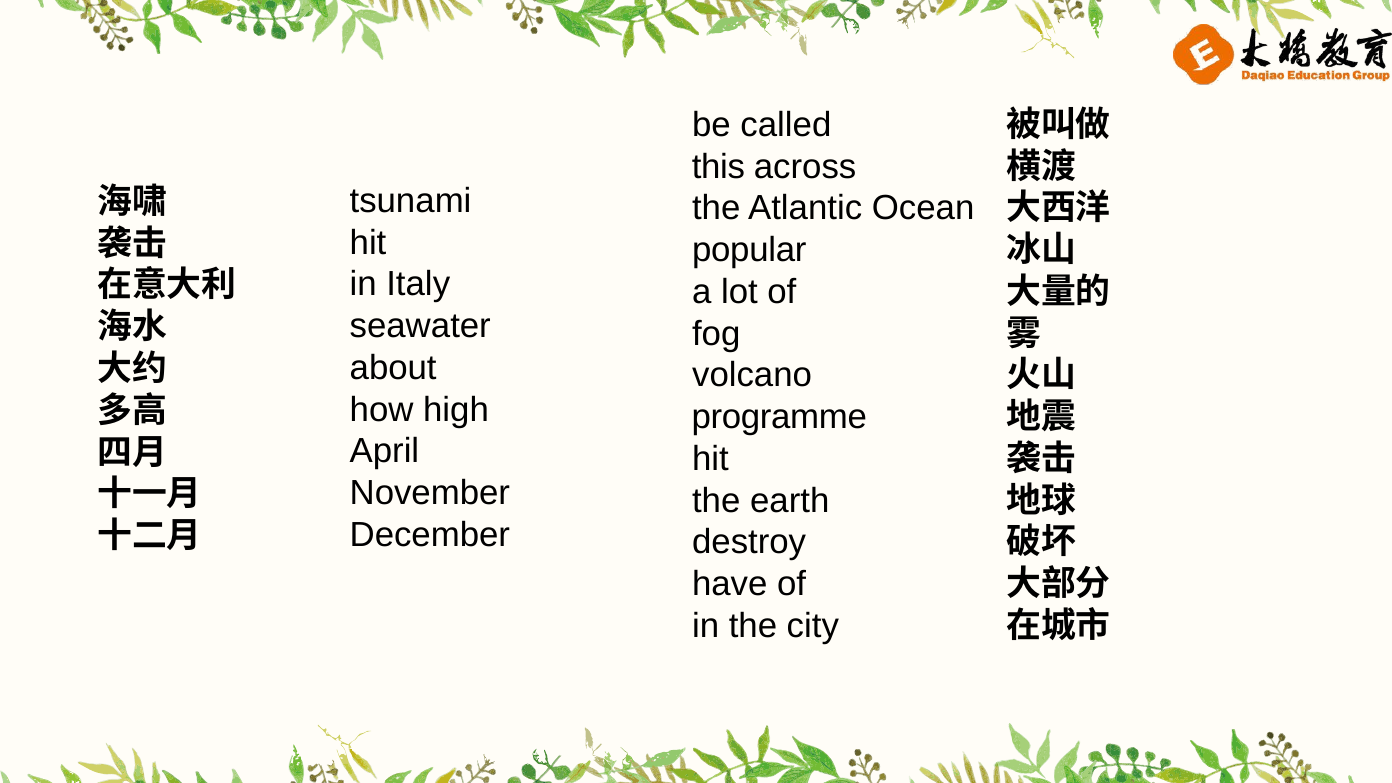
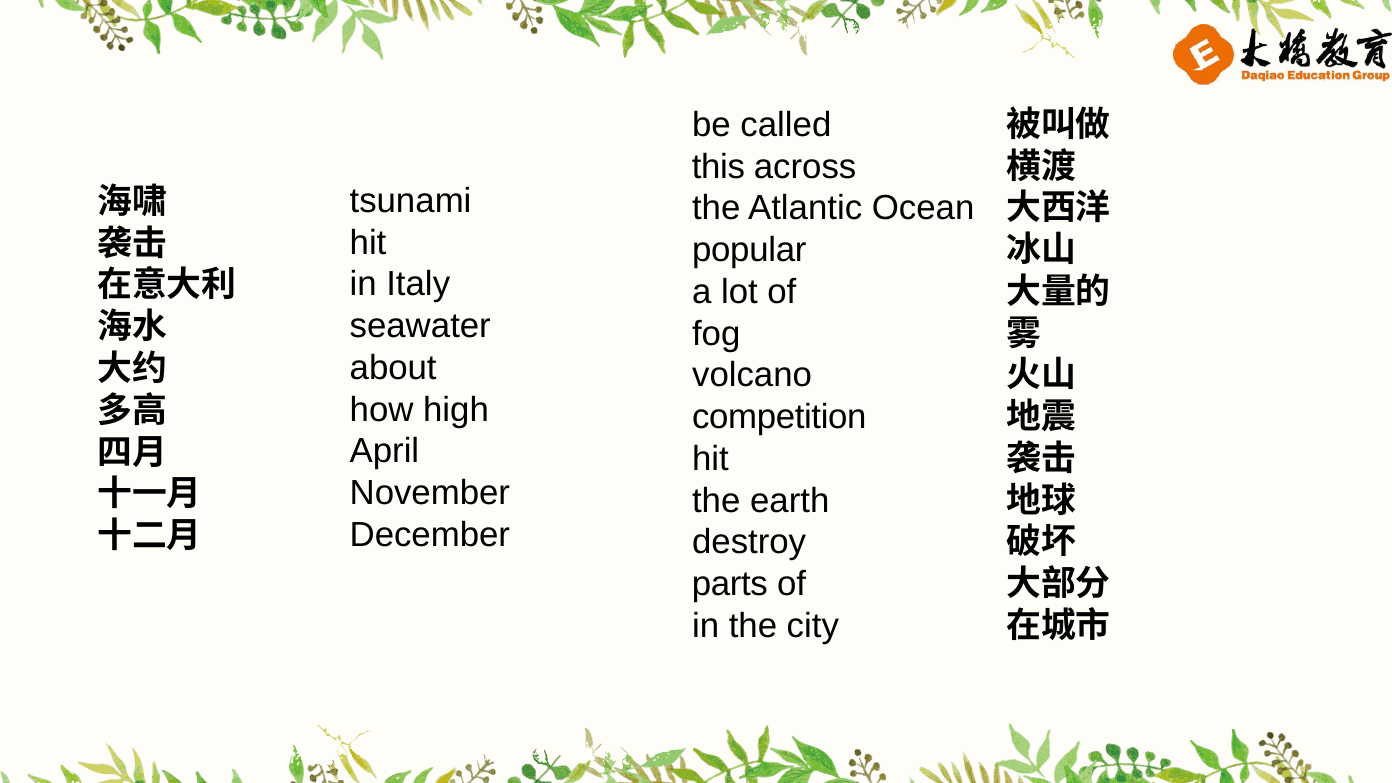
programme: programme -> competition
have: have -> parts
